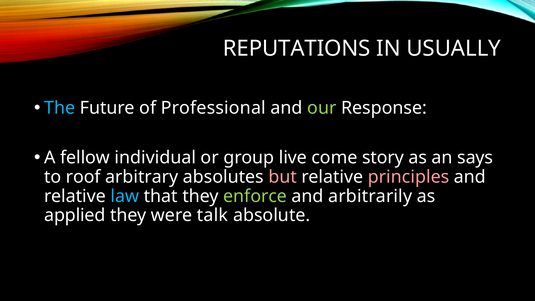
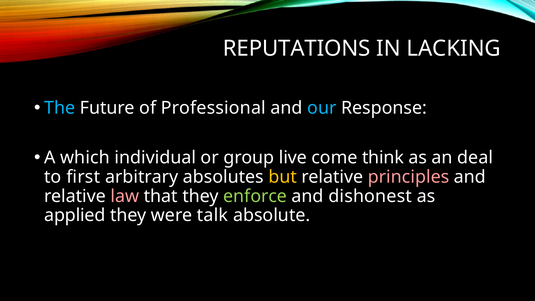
USUALLY: USUALLY -> LACKING
our colour: light green -> light blue
fellow: fellow -> which
story: story -> think
says: says -> deal
roof: roof -> first
but colour: pink -> yellow
law colour: light blue -> pink
arbitrarily: arbitrarily -> dishonest
